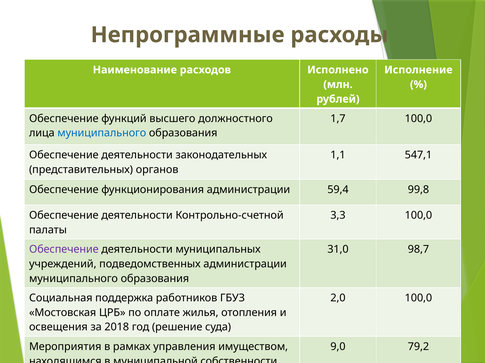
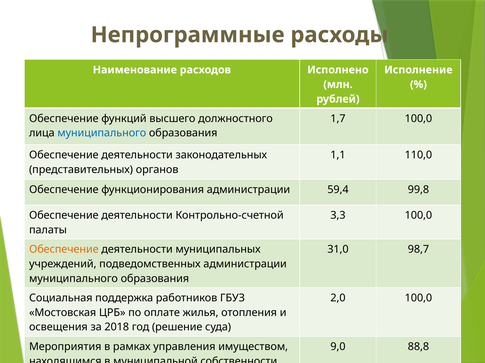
547,1: 547,1 -> 110,0
Обеспечение at (64, 250) colour: purple -> orange
79,2: 79,2 -> 88,8
